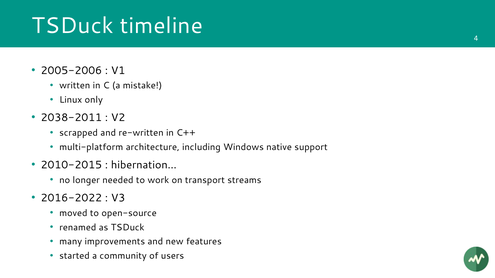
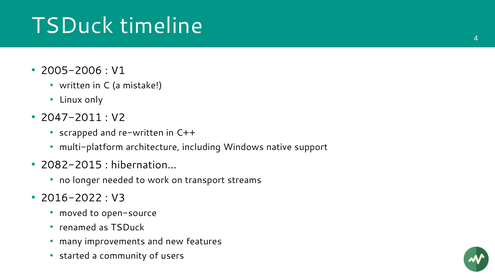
2038-2011: 2038-2011 -> 2047-2011
2010-2015: 2010-2015 -> 2082-2015
